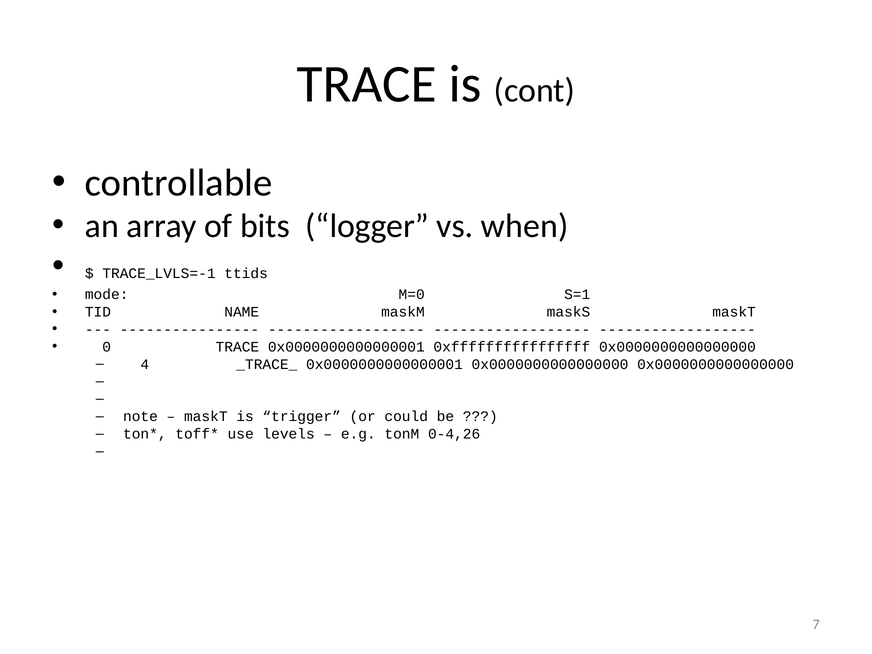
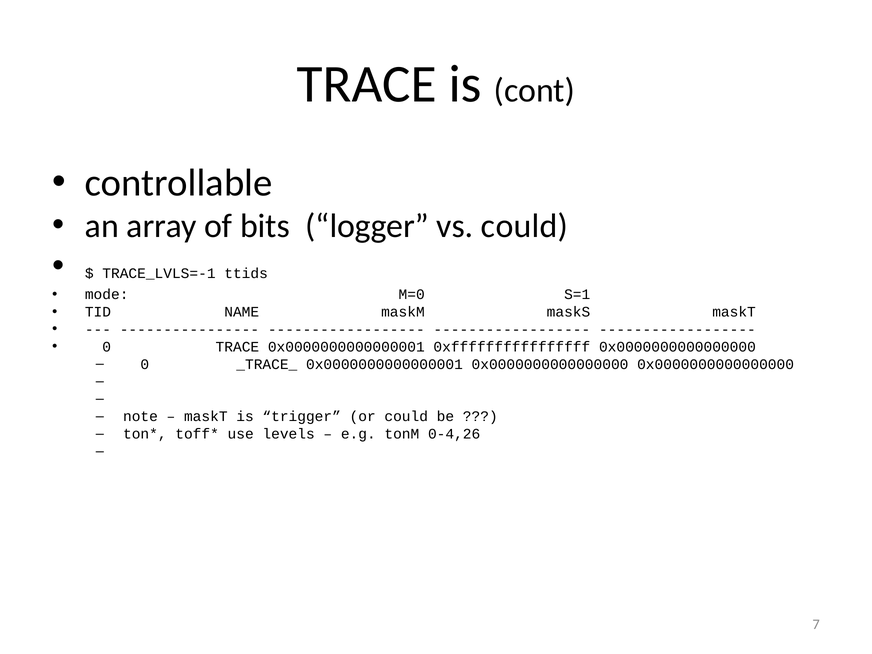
vs when: when -> could
4 at (145, 364): 4 -> 0
